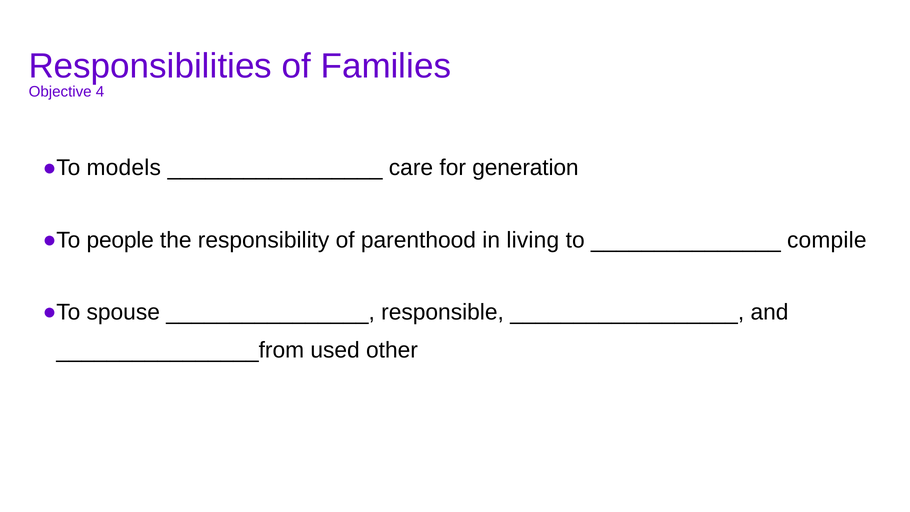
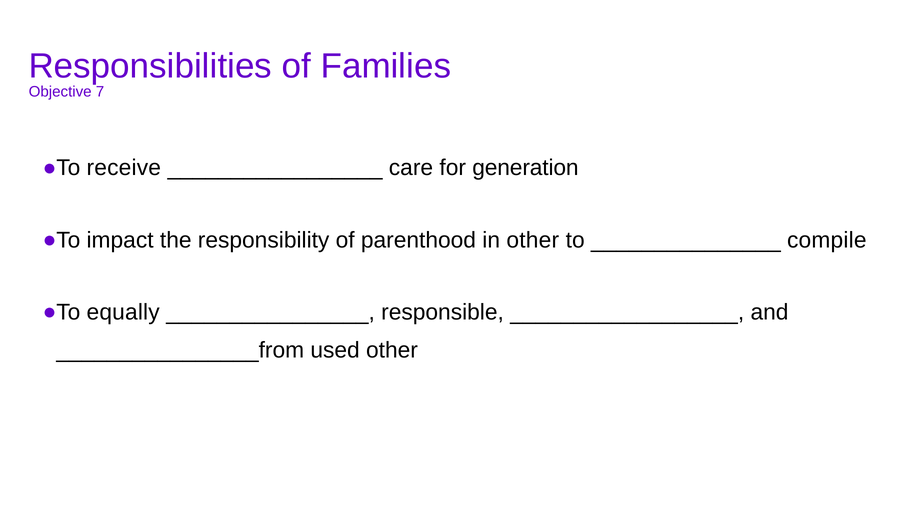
4: 4 -> 7
models: models -> receive
people: people -> impact
in living: living -> other
spouse: spouse -> equally
